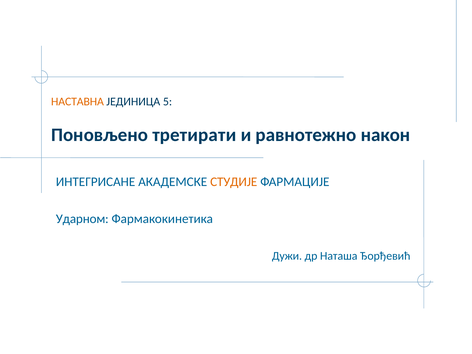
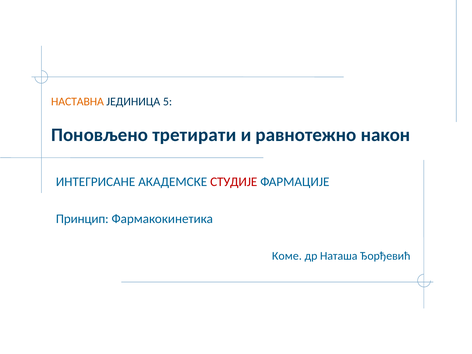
СТУДИЈЕ colour: orange -> red
Ударном: Ударном -> Принцип
Дужи: Дужи -> Коме
